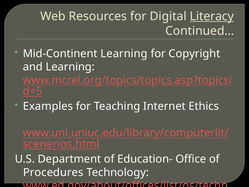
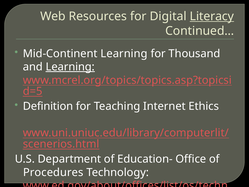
Copyright: Copyright -> Thousand
Learning at (70, 67) underline: none -> present
Examples: Examples -> Definition
